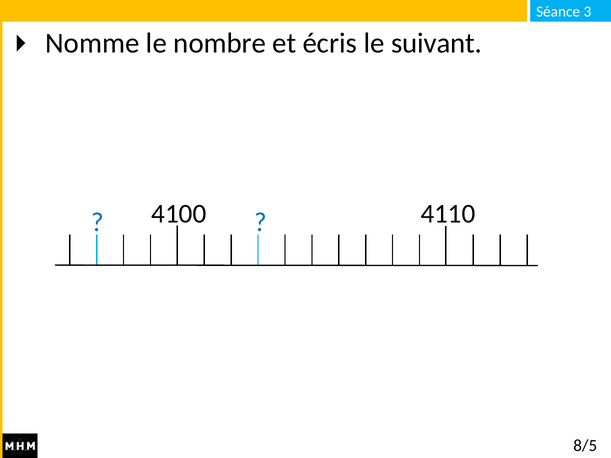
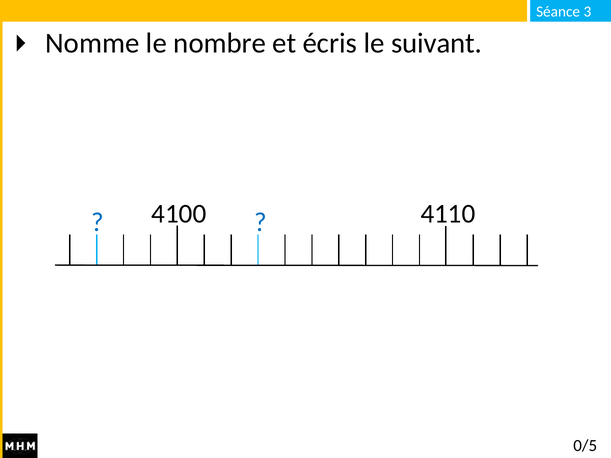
8/5: 8/5 -> 0/5
